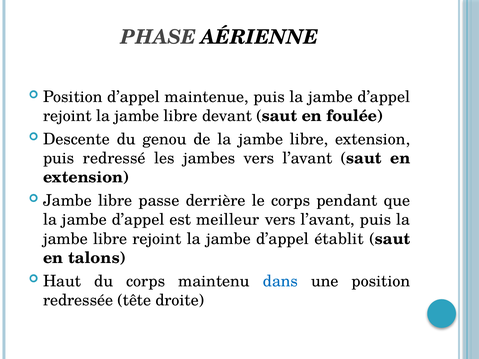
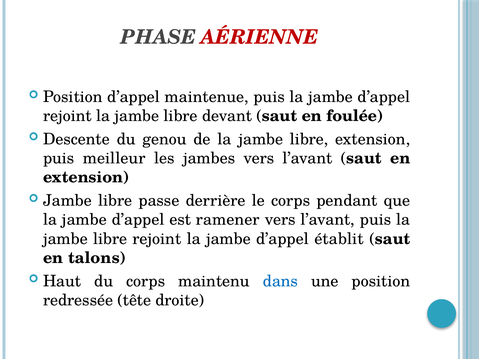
AÉRIENNE colour: black -> red
redressé: redressé -> meilleur
meilleur: meilleur -> ramener
